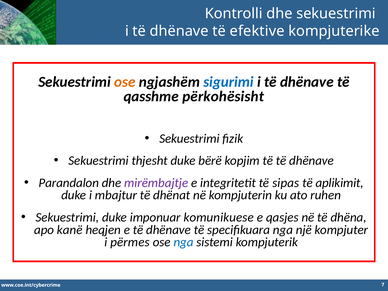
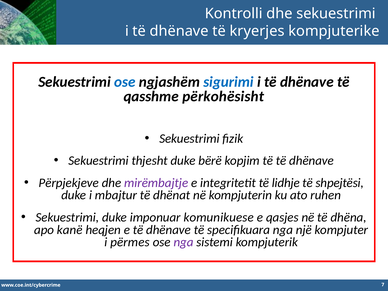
efektive: efektive -> kryerjes
ose at (125, 82) colour: orange -> blue
Parandalon: Parandalon -> Përpjekjeve
sipas: sipas -> lidhje
aplikimit: aplikimit -> shpejtësi
nga at (184, 242) colour: blue -> purple
